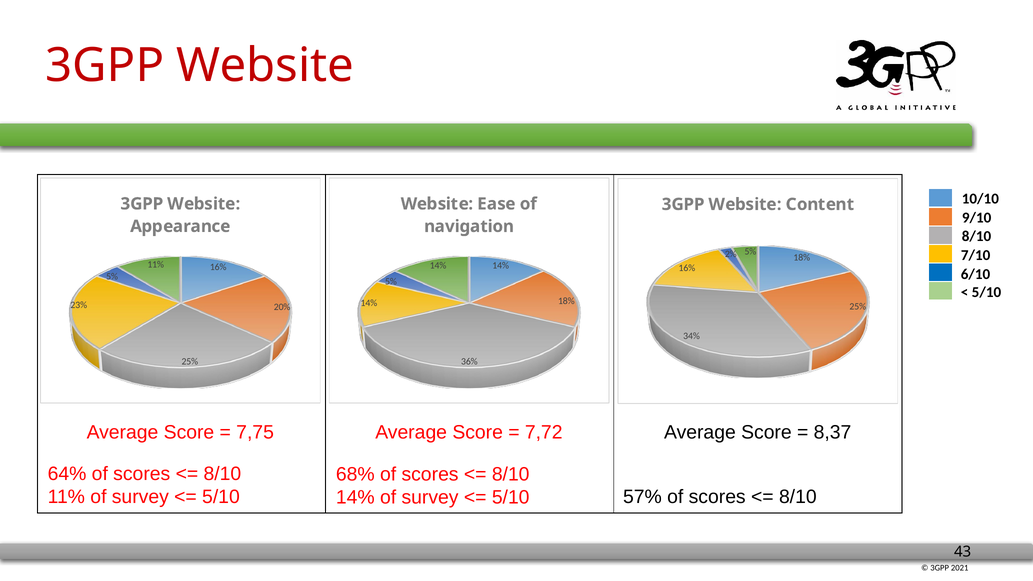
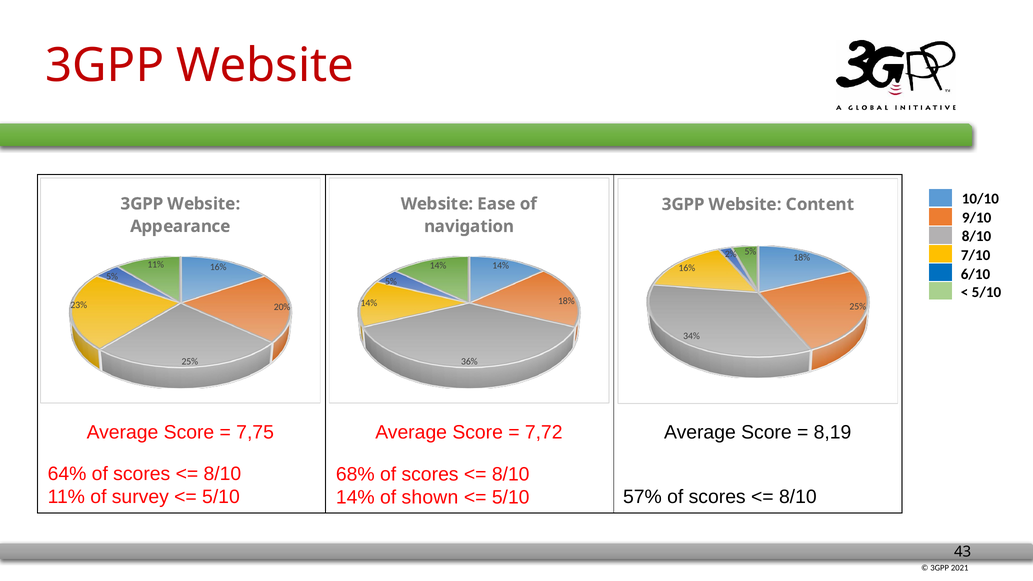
8,37: 8,37 -> 8,19
14% of survey: survey -> shown
